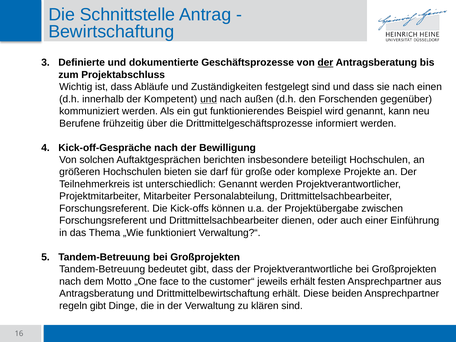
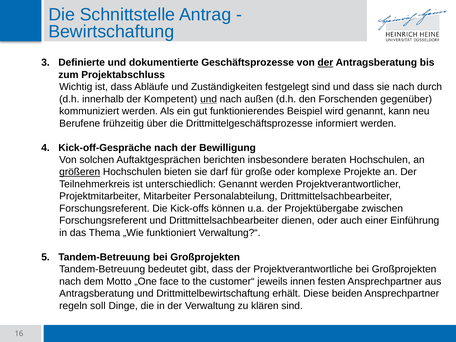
einen: einen -> durch
beteiligt: beteiligt -> beraten
größeren underline: none -> present
jeweils erhält: erhält -> innen
regeln gibt: gibt -> soll
